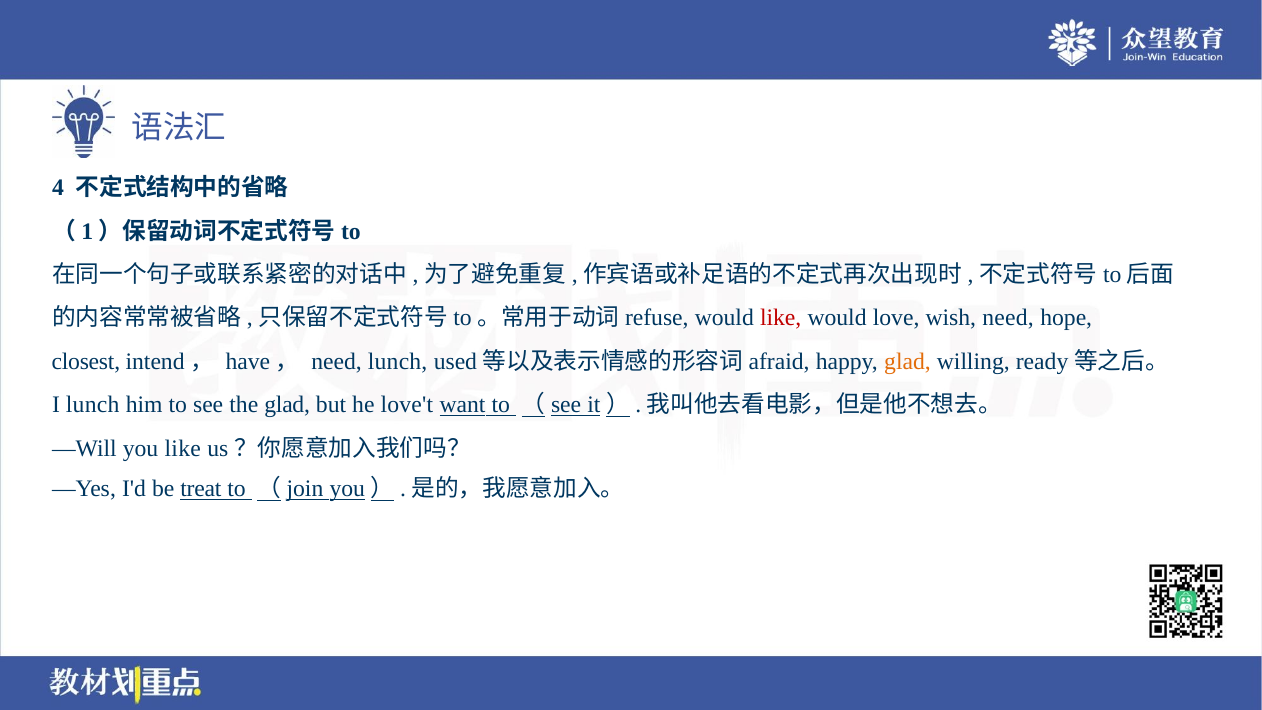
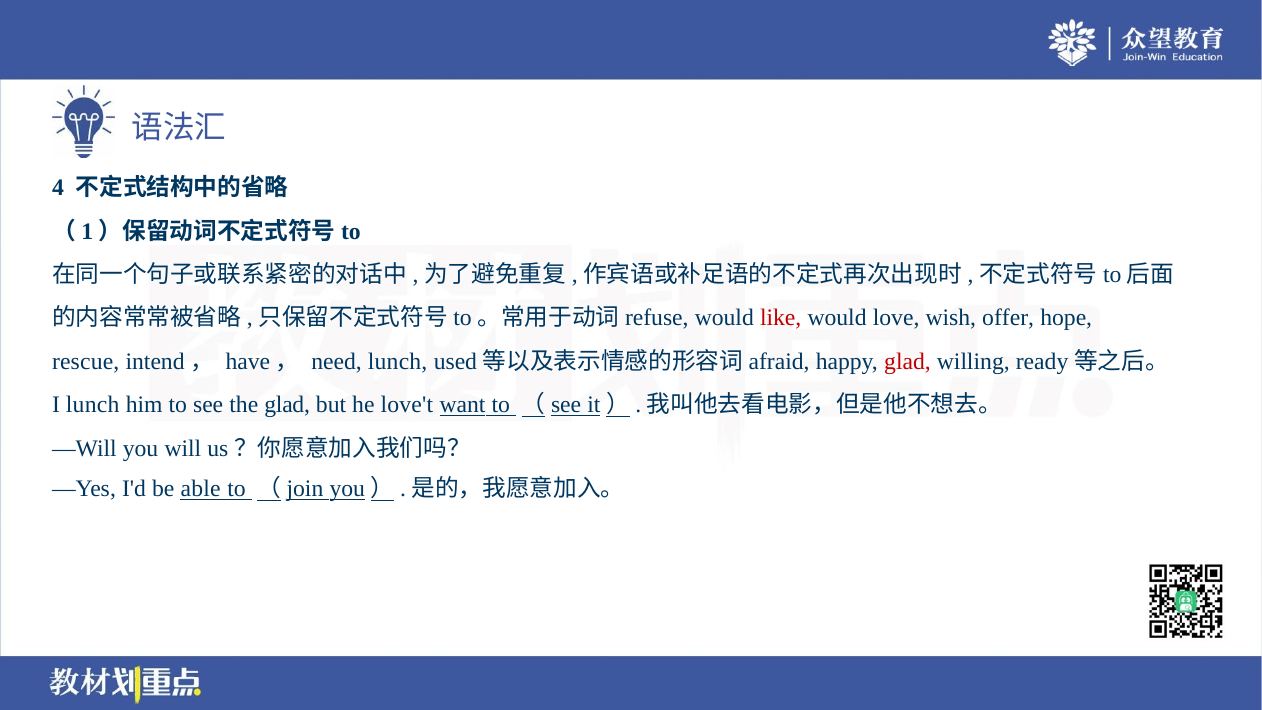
wish need: need -> offer
closest: closest -> rescue
glad at (907, 361) colour: orange -> red
you like: like -> will
treat: treat -> able
